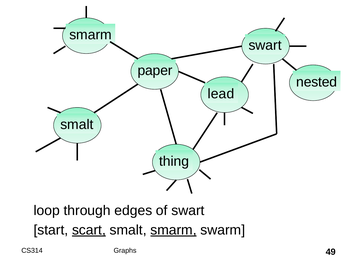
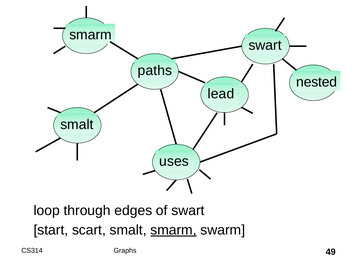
paper: paper -> paths
thing: thing -> uses
scart underline: present -> none
